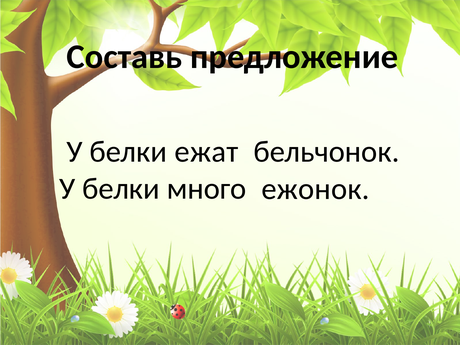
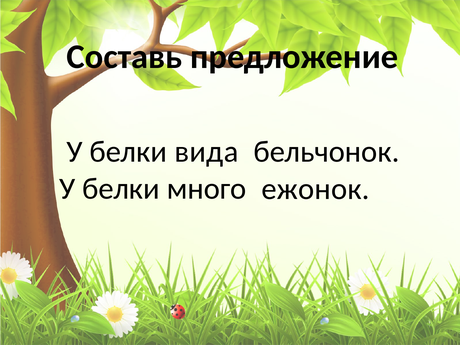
ежат: ежат -> вида
